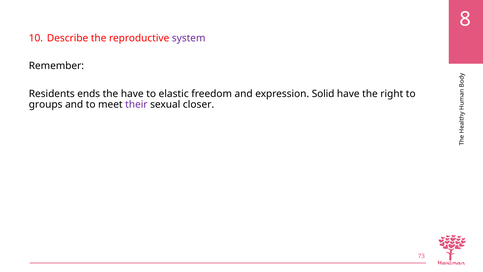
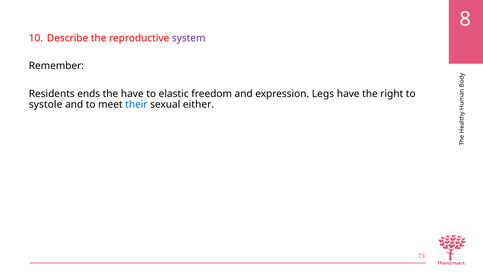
Solid: Solid -> Legs
groups: groups -> systole
their colour: purple -> blue
closer: closer -> either
